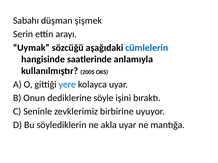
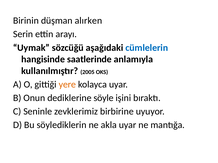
Sabahı: Sabahı -> Birinin
şişmek: şişmek -> alırken
yere colour: blue -> orange
